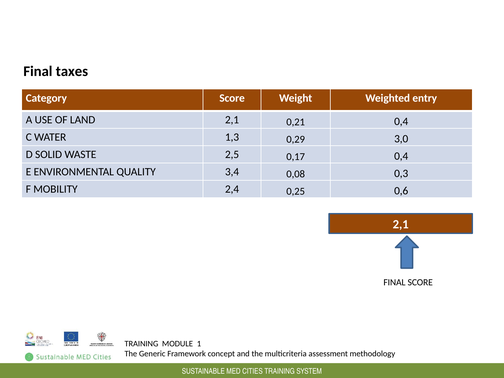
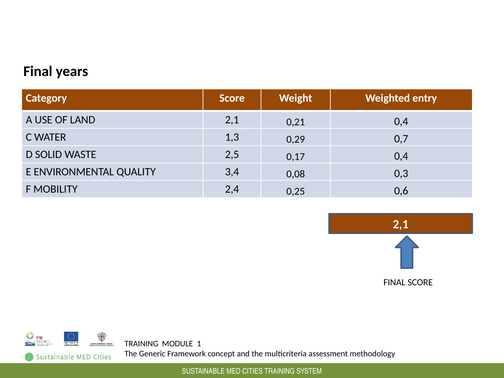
taxes: taxes -> years
3,0: 3,0 -> 0,7
